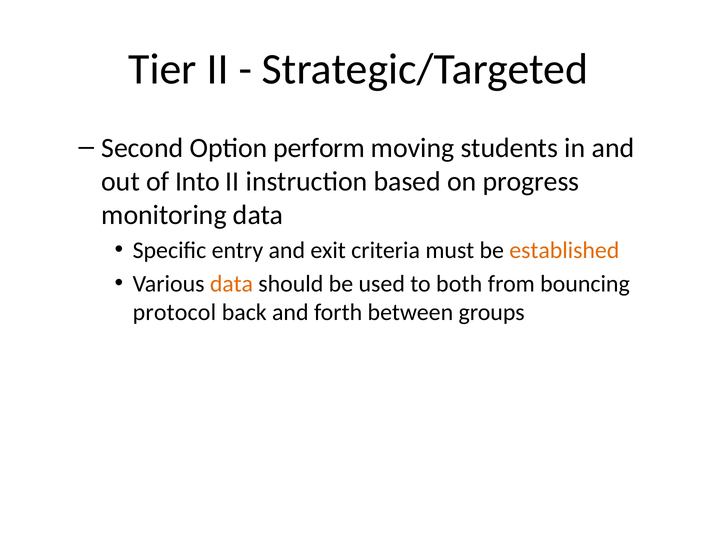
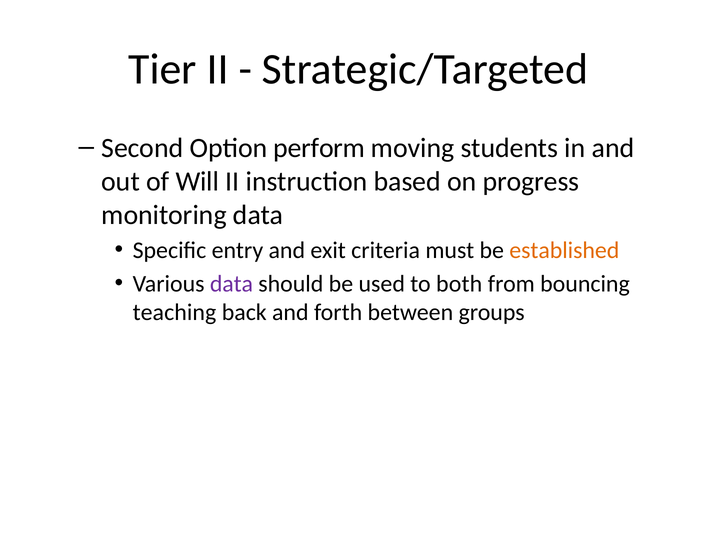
Into: Into -> Will
data at (231, 284) colour: orange -> purple
protocol: protocol -> teaching
